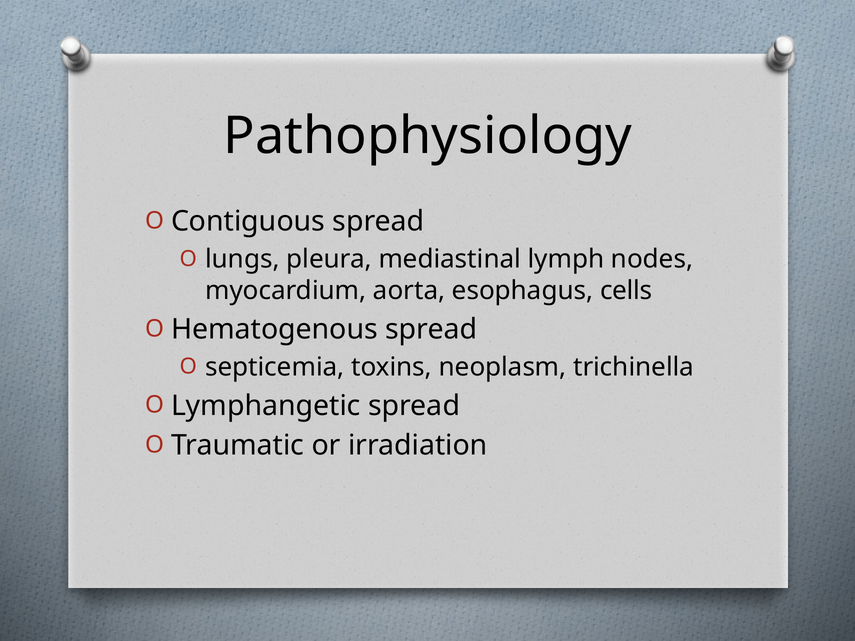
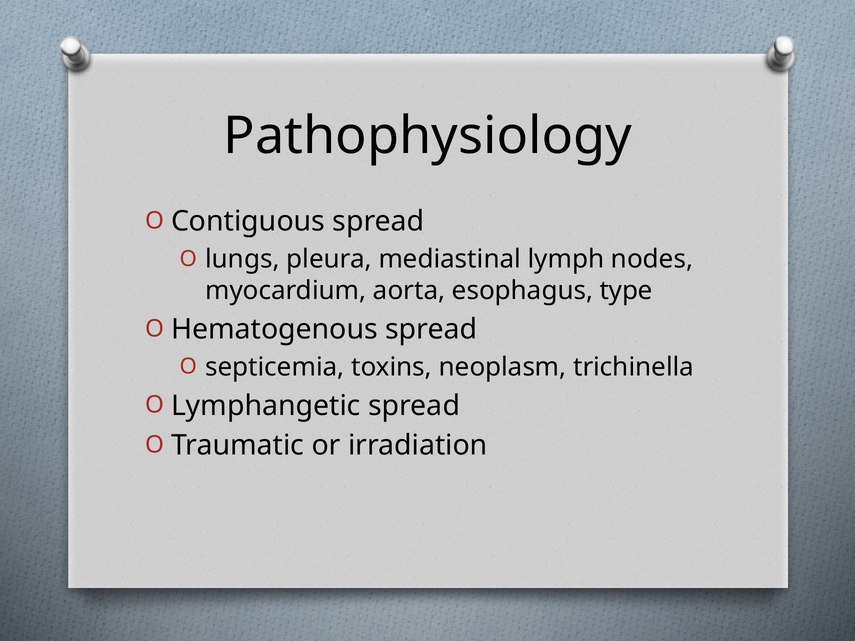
cells: cells -> type
